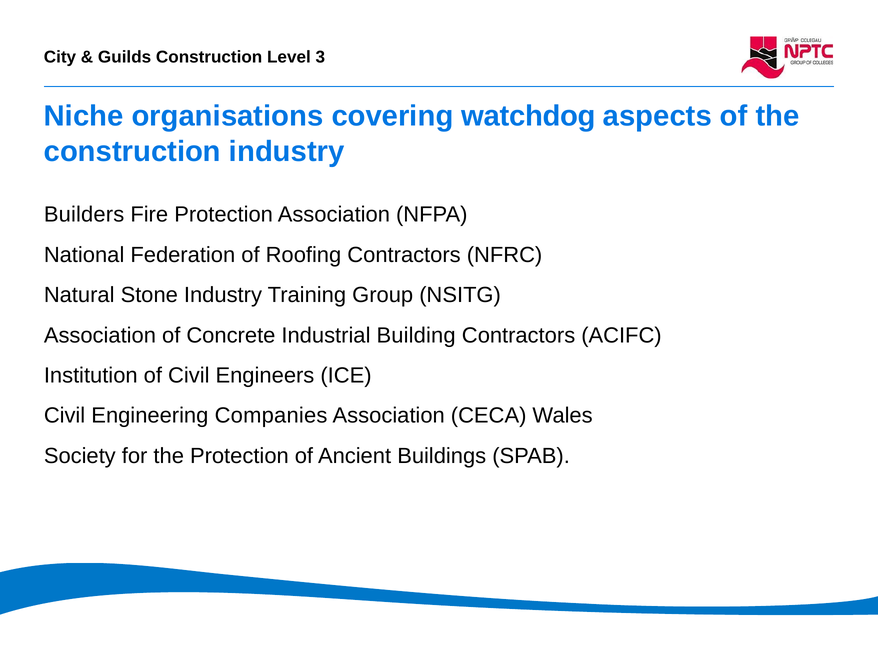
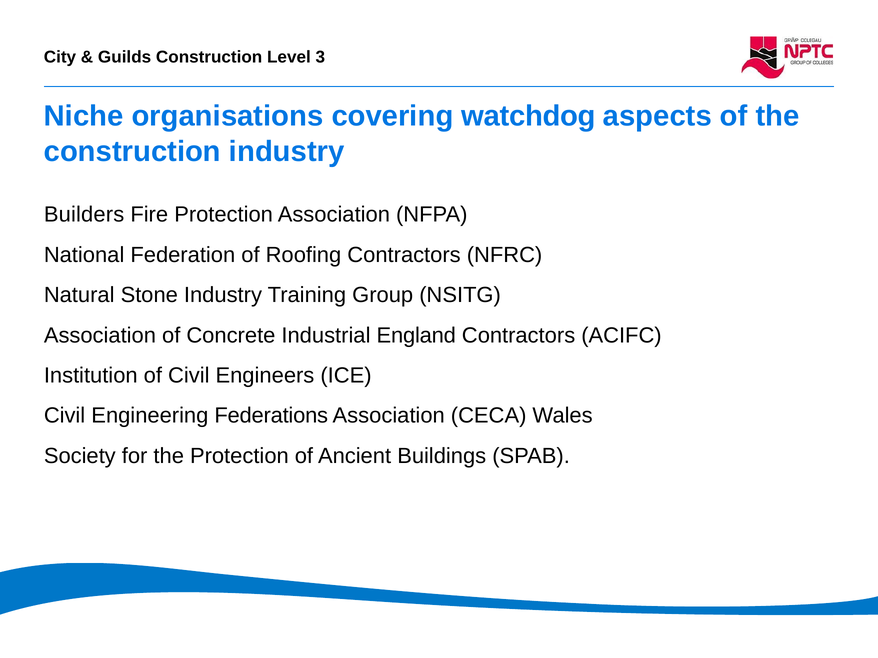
Building: Building -> England
Companies: Companies -> Federations
